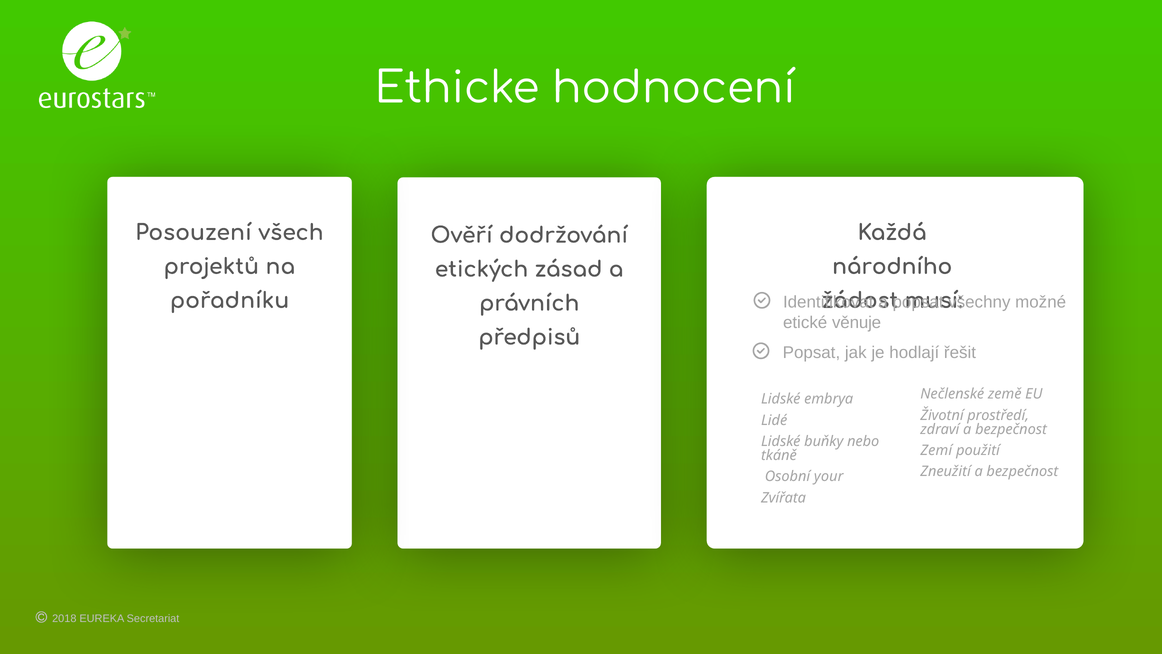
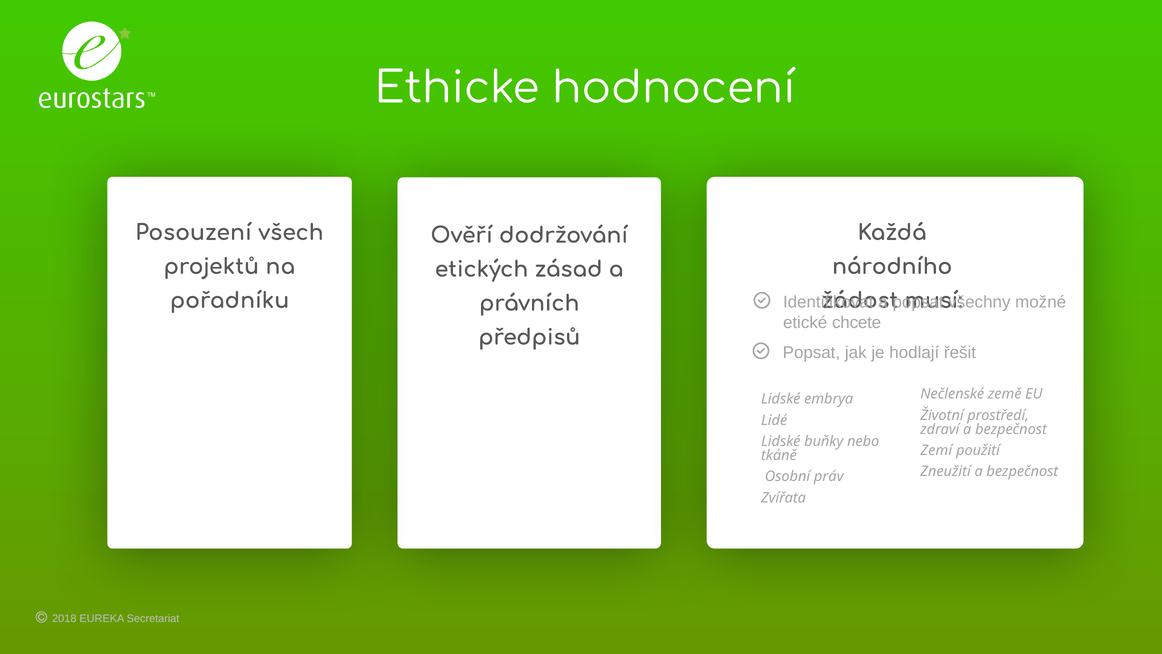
věnuje: věnuje -> chcete
your: your -> práv
